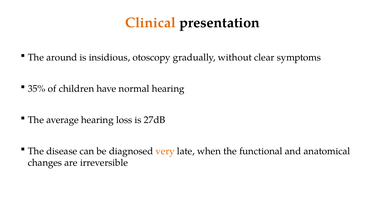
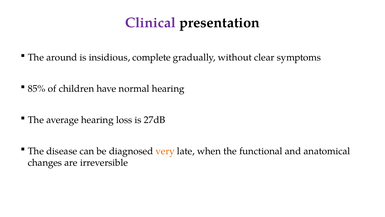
Clinical colour: orange -> purple
otoscopy: otoscopy -> complete
35%: 35% -> 85%
